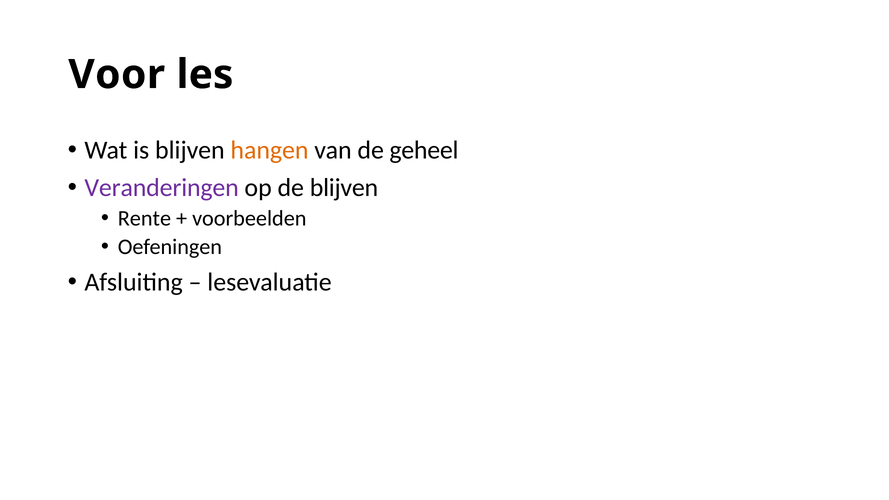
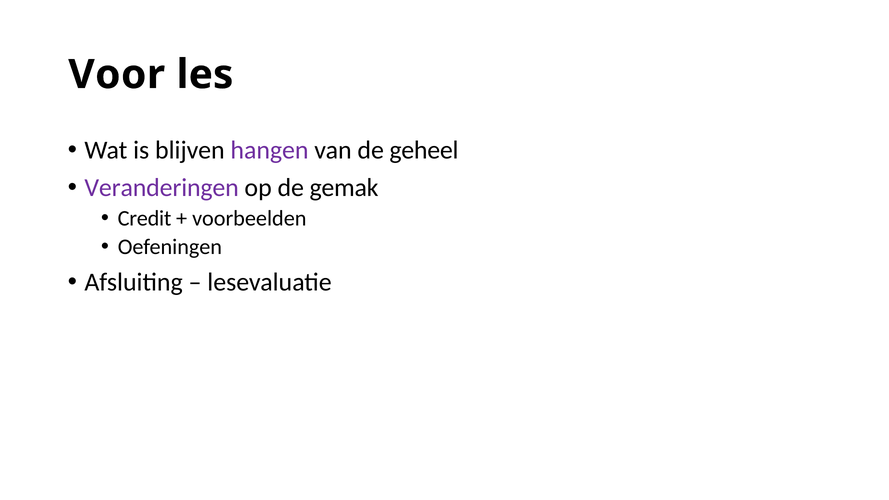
hangen colour: orange -> purple
de blijven: blijven -> gemak
Rente: Rente -> Credit
